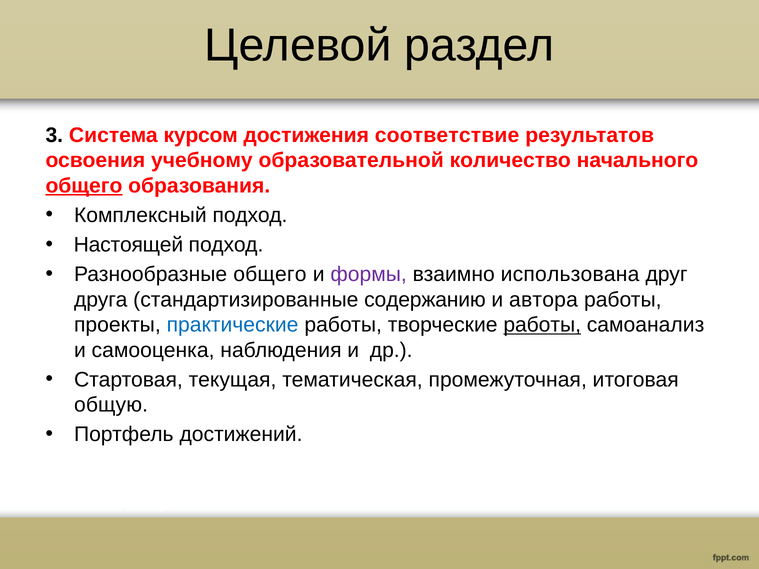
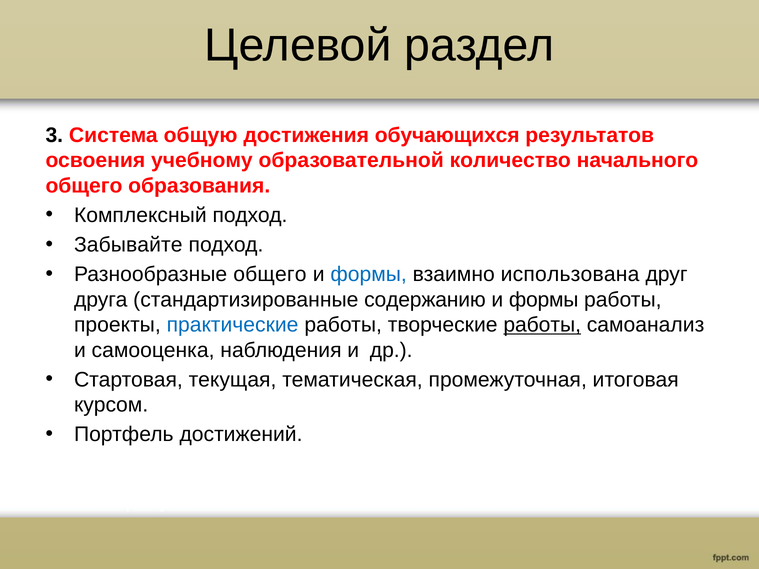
курсом: курсом -> общую
соответствие: соответствие -> обучающихся
общего at (84, 186) underline: present -> none
Настоящей: Настоящей -> Забывайте
формы at (369, 274) colour: purple -> blue
автора at (544, 300): автора -> формы
общую: общую -> курсом
